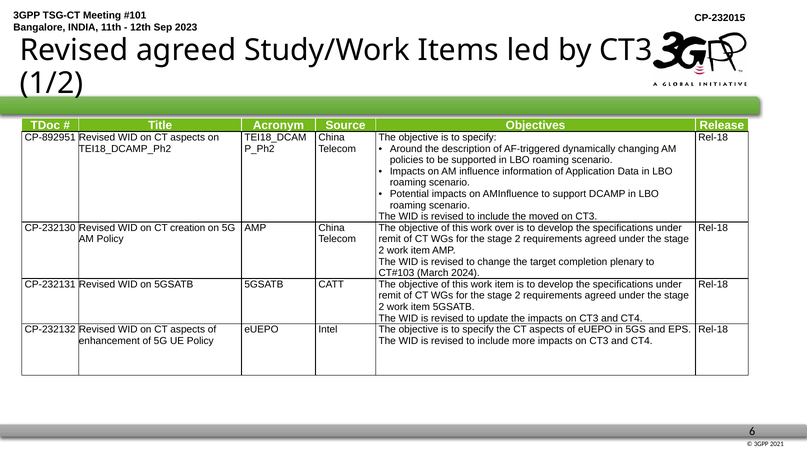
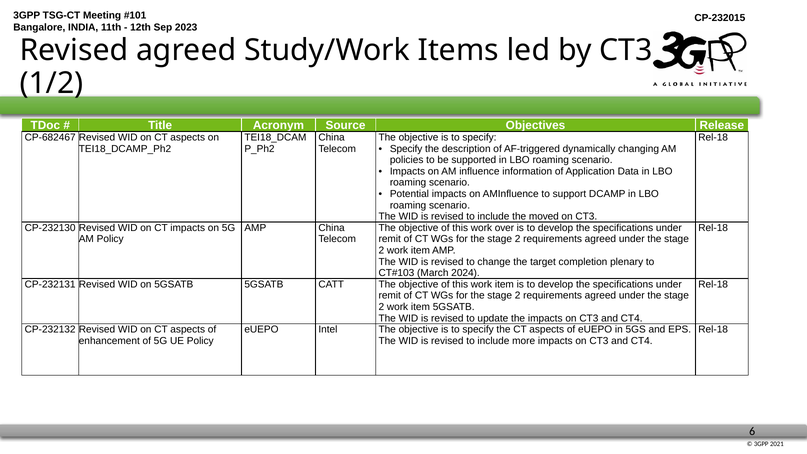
CP-892951: CP-892951 -> CP-682467
Around at (406, 149): Around -> Specify
CT creation: creation -> impacts
